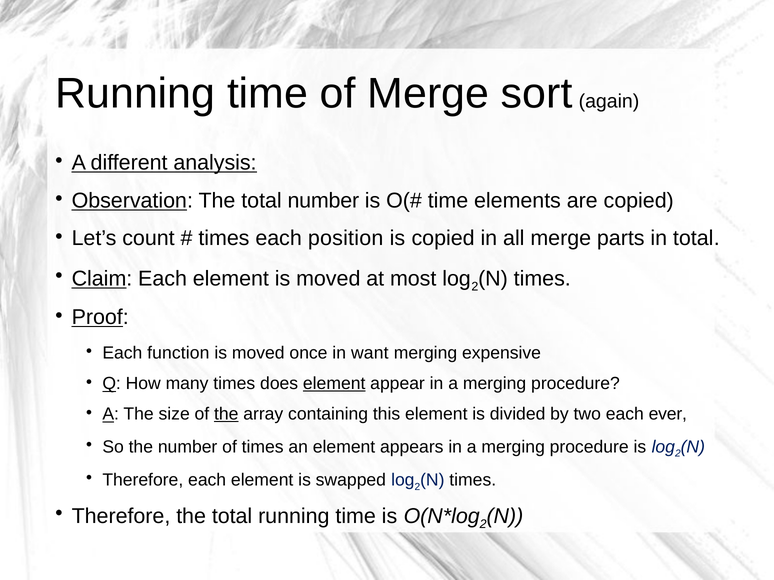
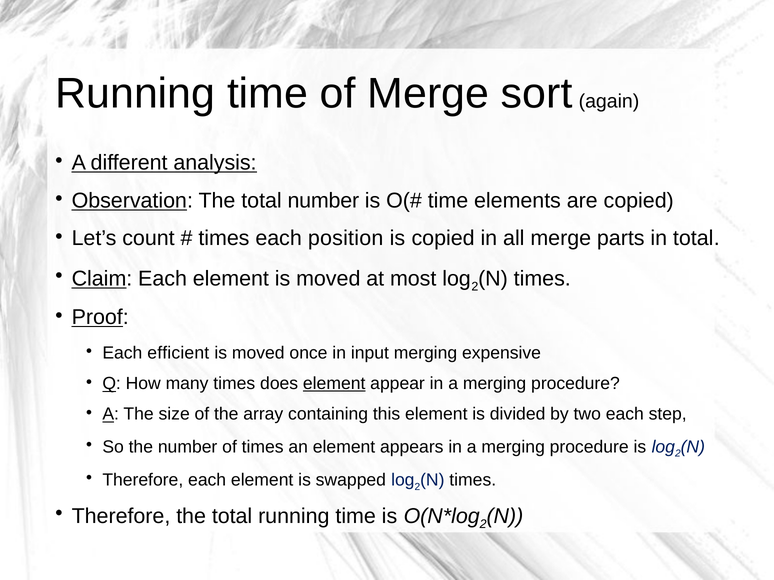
function: function -> efficient
want: want -> input
the at (226, 414) underline: present -> none
ever: ever -> step
